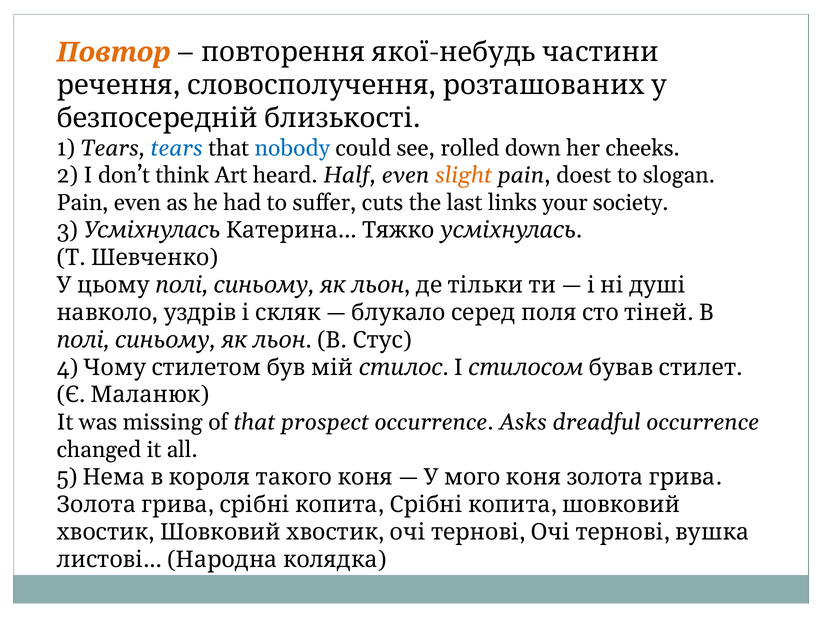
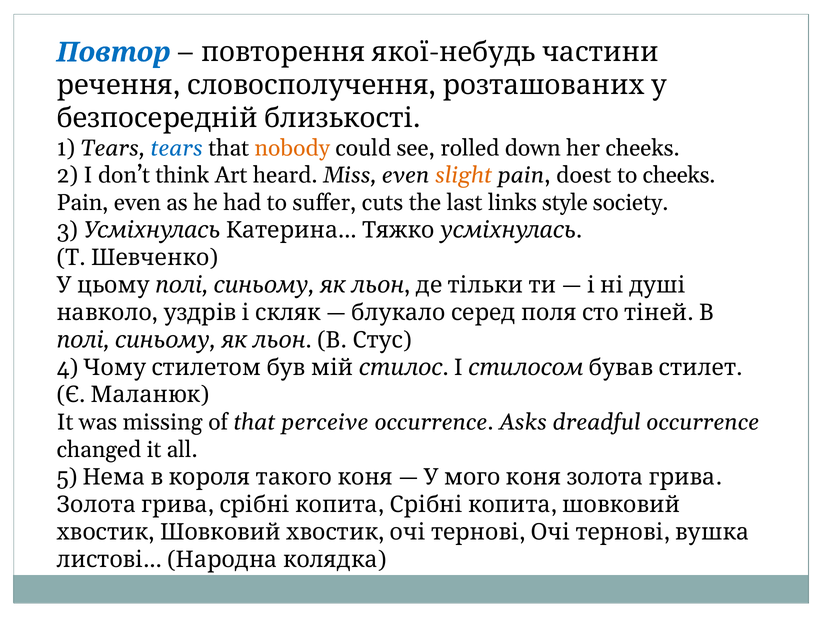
Повтор colour: orange -> blue
nobody colour: blue -> orange
Half: Half -> Miss
to slogan: slogan -> cheeks
your: your -> style
prospect: prospect -> perceive
